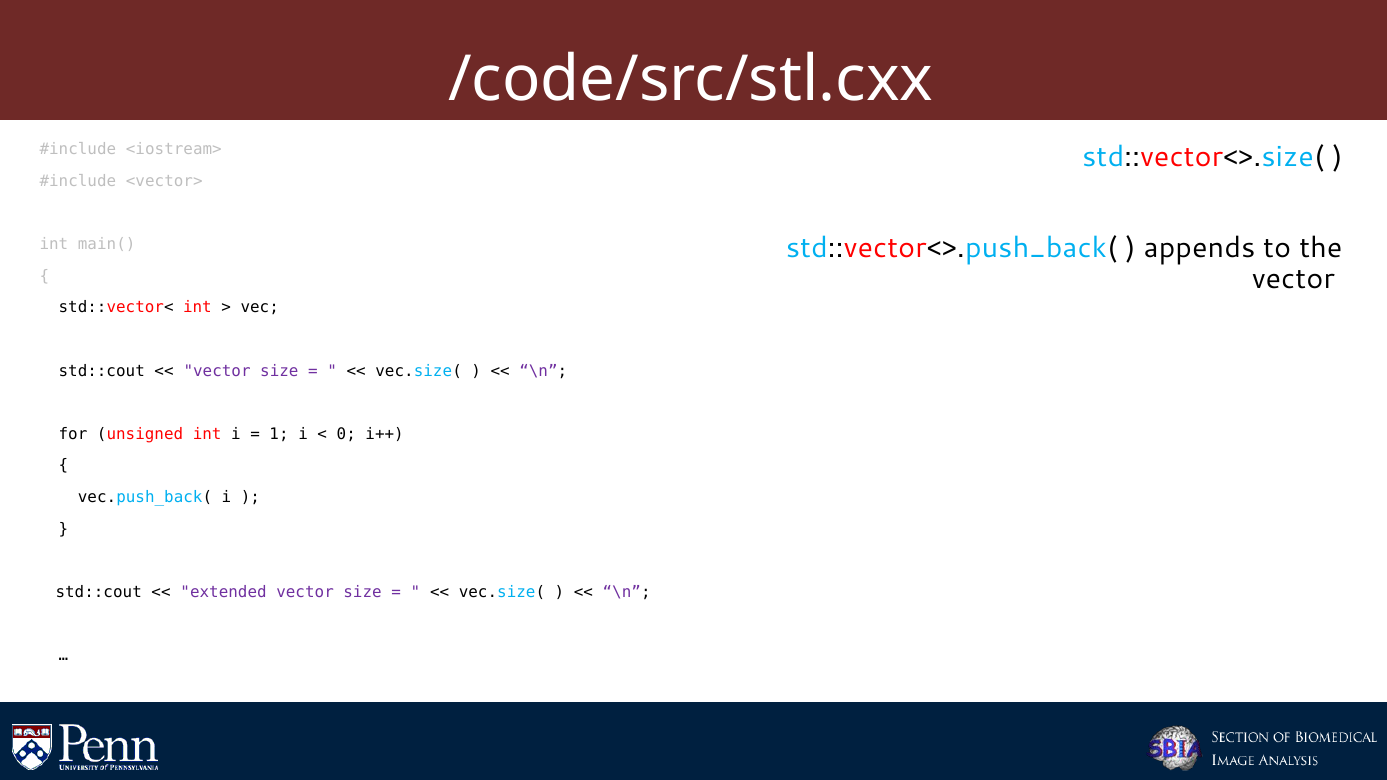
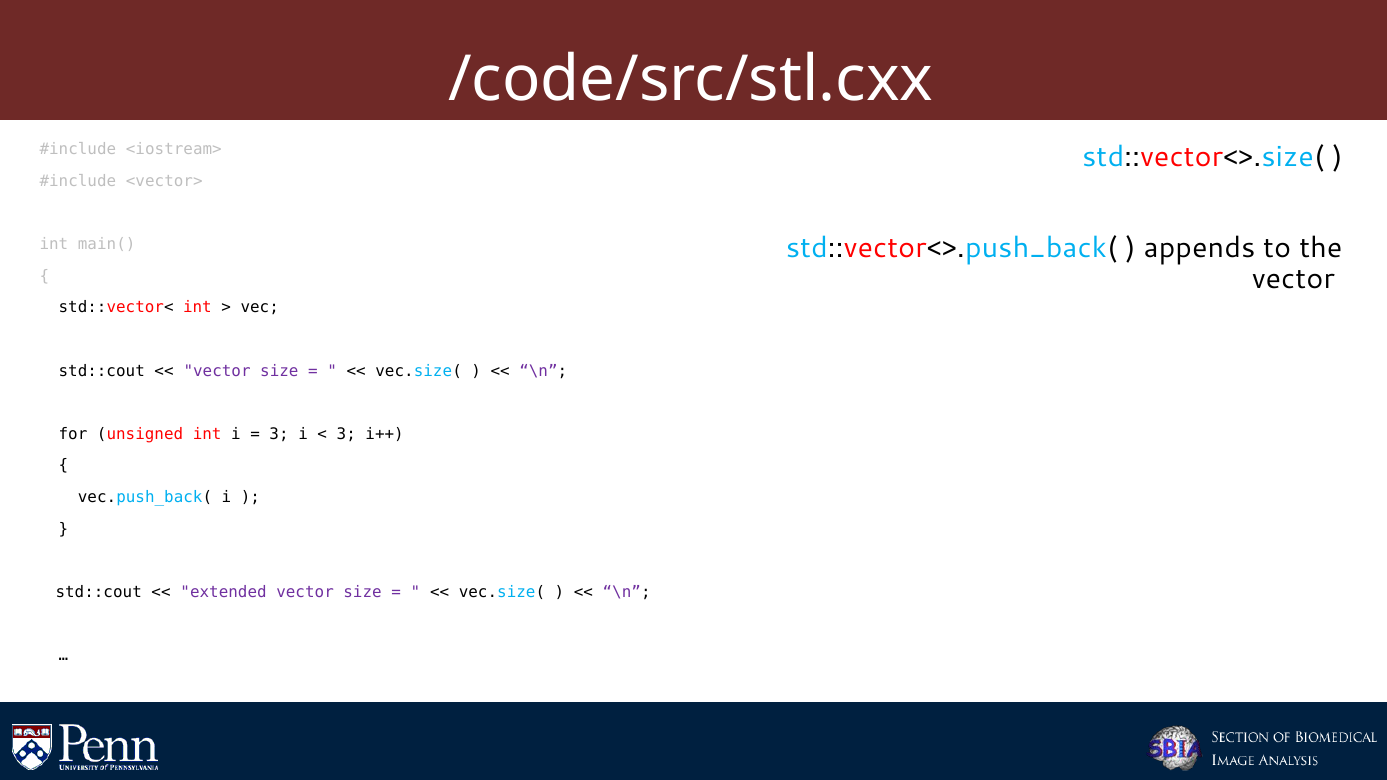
1 at (279, 434): 1 -> 3
0 at (346, 434): 0 -> 3
